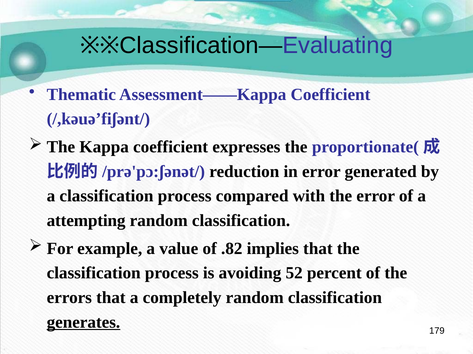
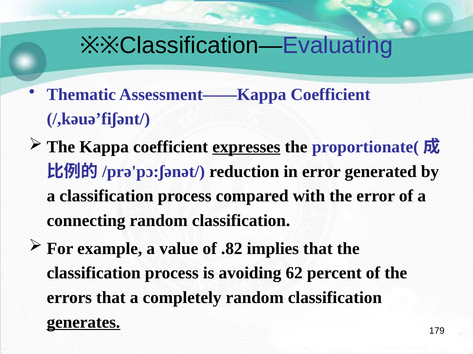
expresses underline: none -> present
attempting: attempting -> connecting
52: 52 -> 62
